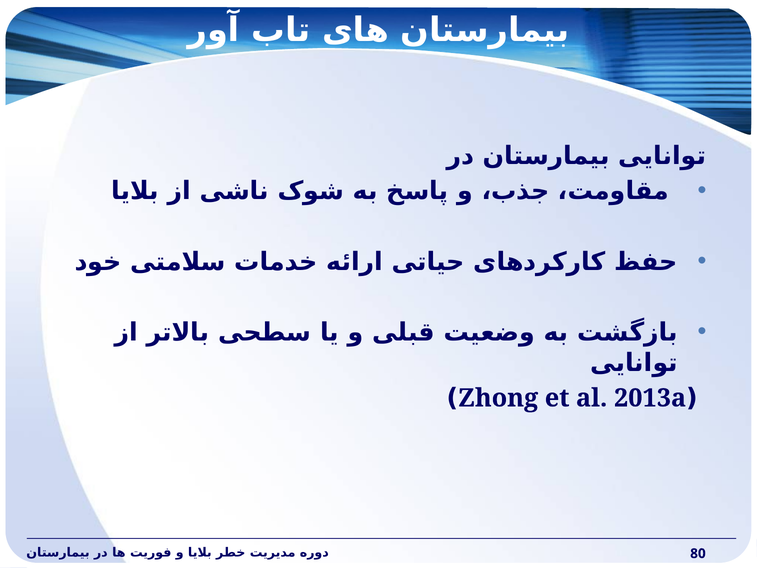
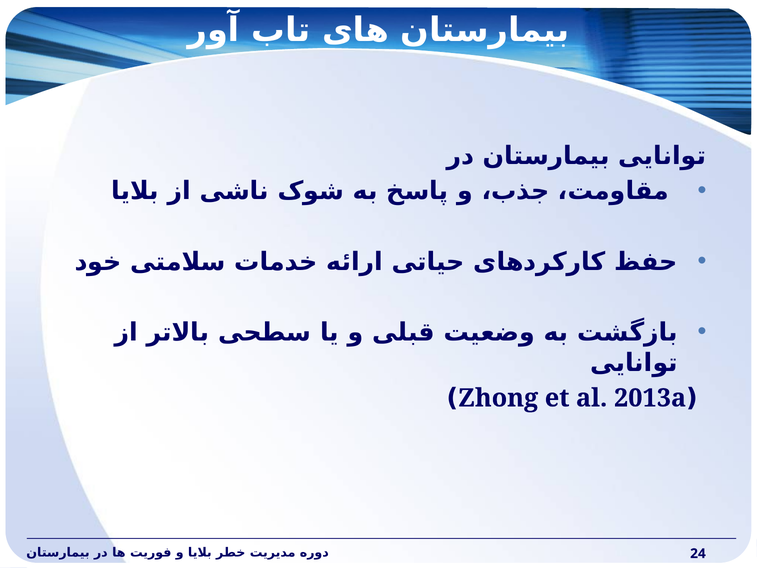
80: 80 -> 24
